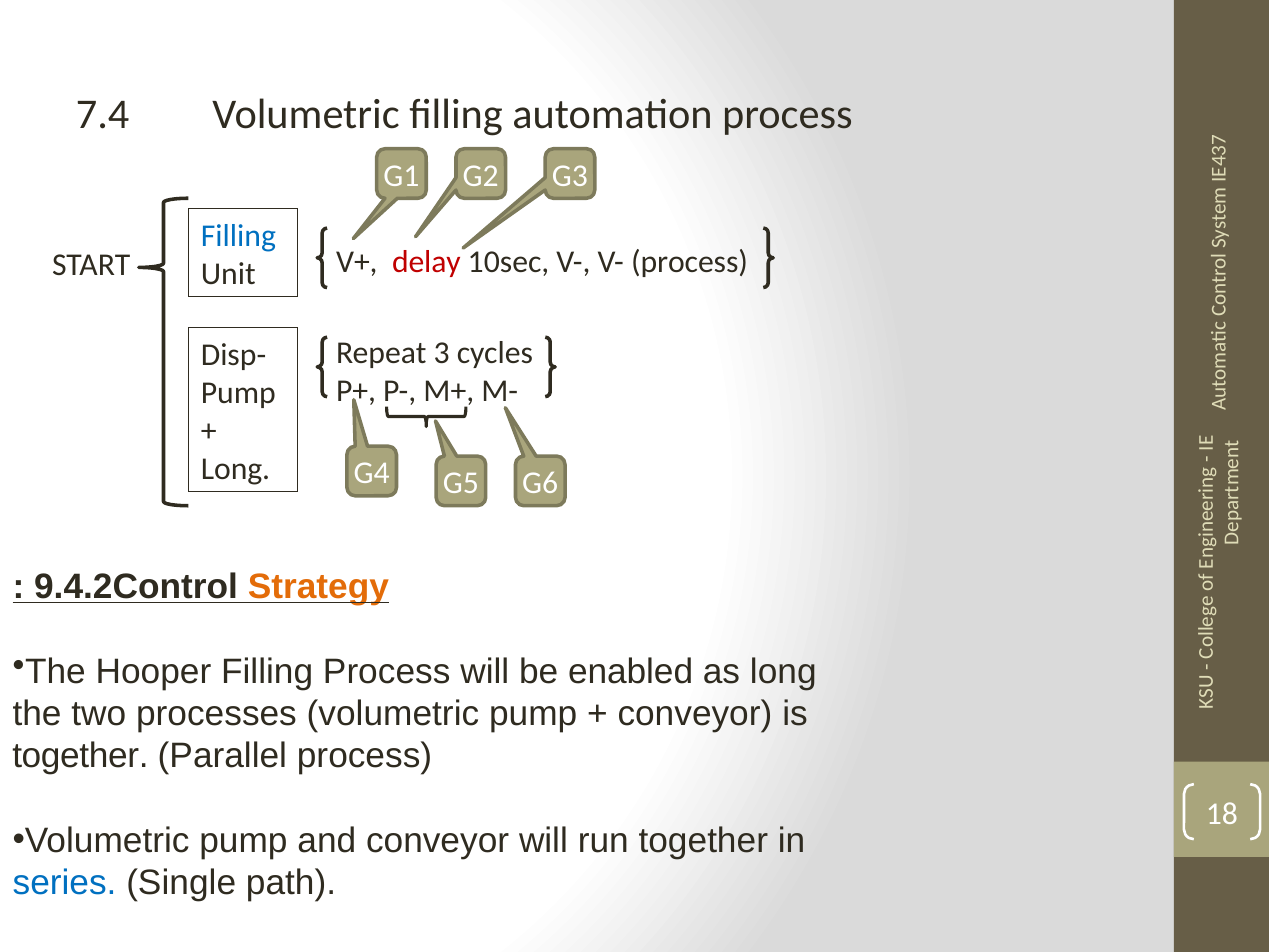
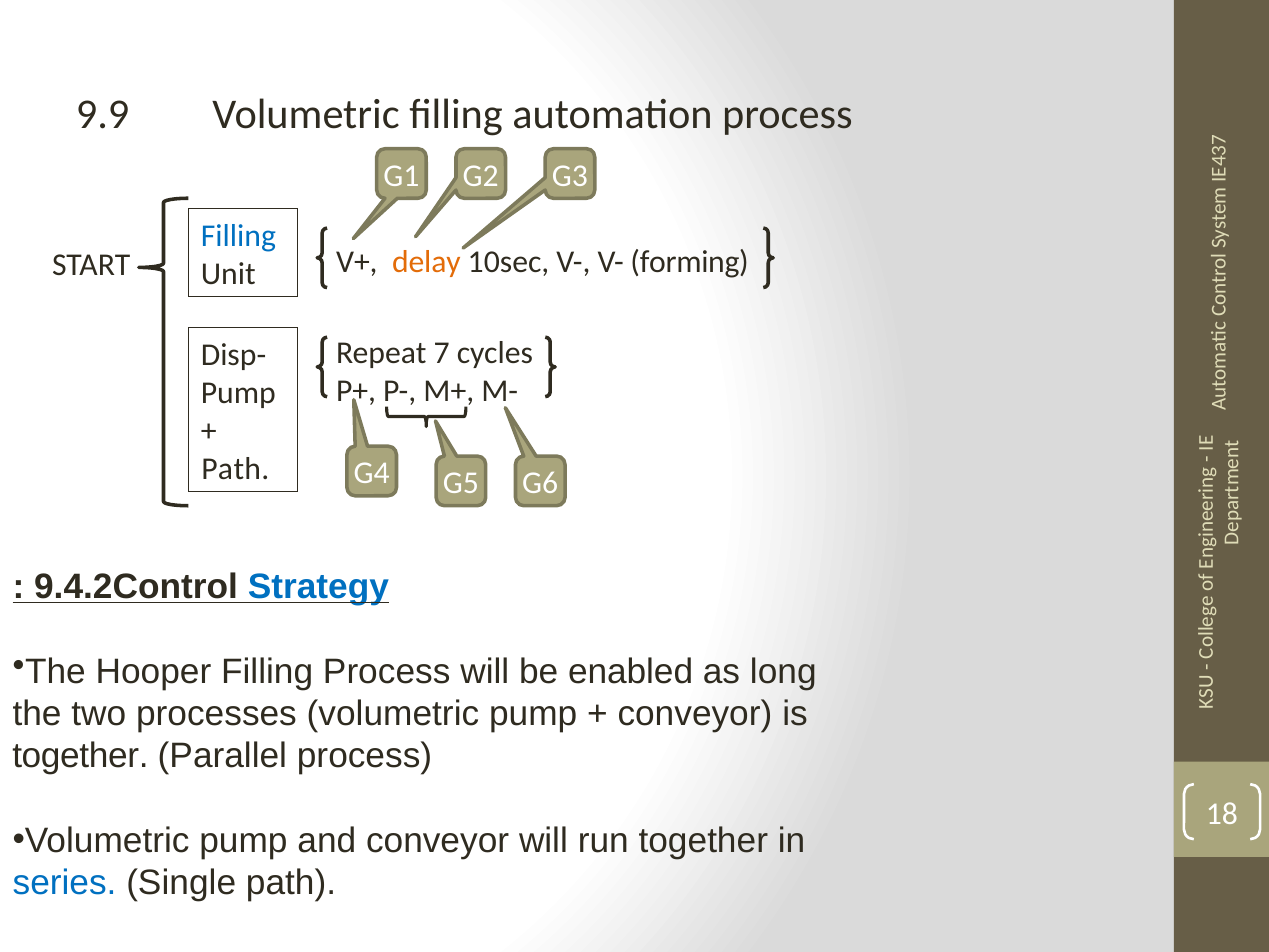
7.4: 7.4 -> 9.9
delay colour: red -> orange
V- process: process -> forming
Repeat 3: 3 -> 7
Long at (236, 469): Long -> Path
Strategy colour: orange -> blue
